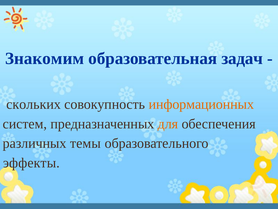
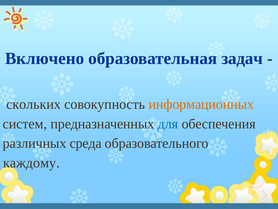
Знакомим: Знакомим -> Включено
для colour: orange -> blue
темы: темы -> среда
эффекты: эффекты -> каждому
